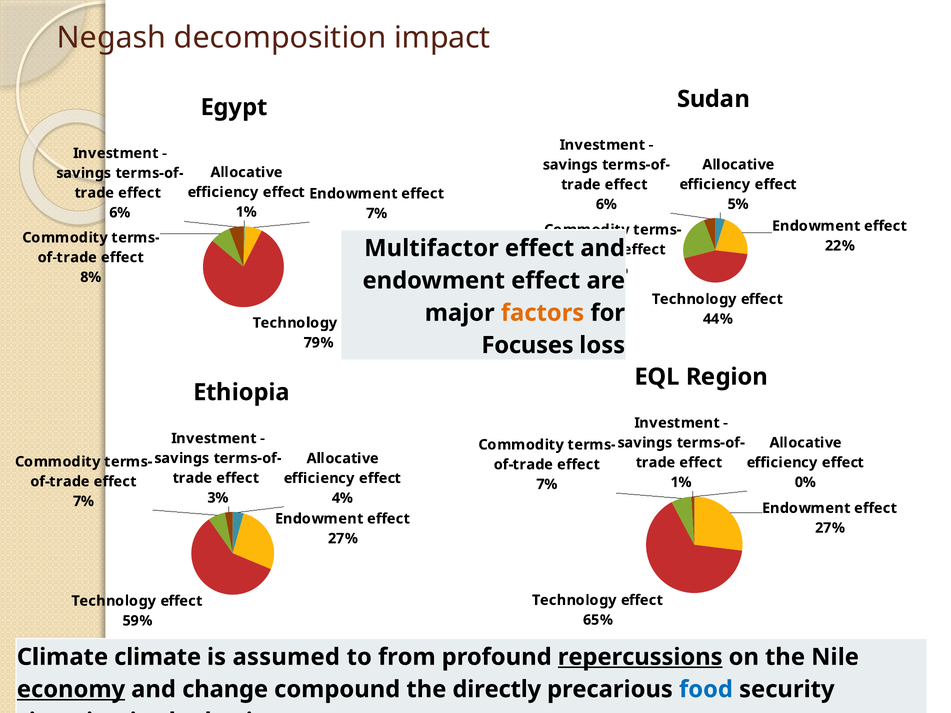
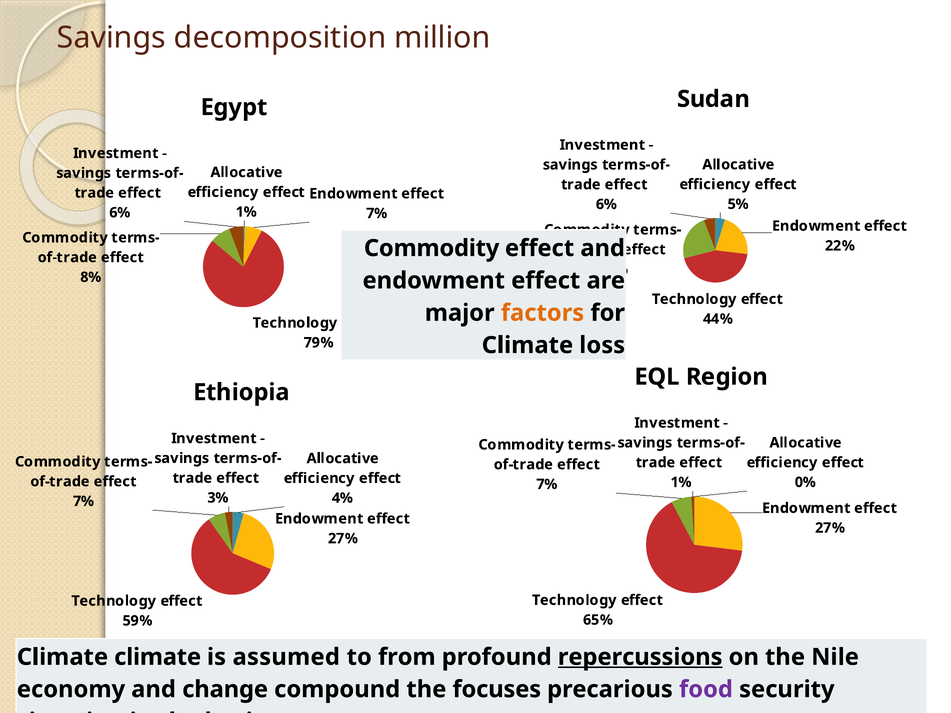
Negash at (111, 38): Negash -> Savings
impact: impact -> million
Multifactor at (431, 248): Multifactor -> Commodity
Focuses at (528, 345): Focuses -> Climate
economy underline: present -> none
directly: directly -> focuses
food colour: blue -> purple
